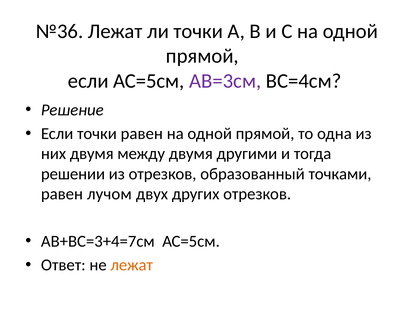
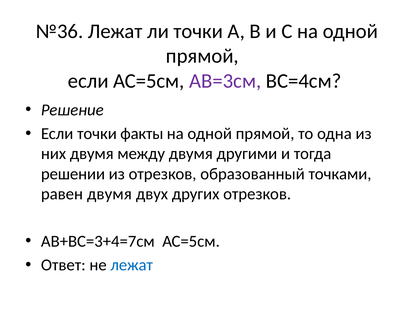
точки равен: равен -> факты
равен лучом: лучом -> двумя
лежат at (132, 265) colour: orange -> blue
